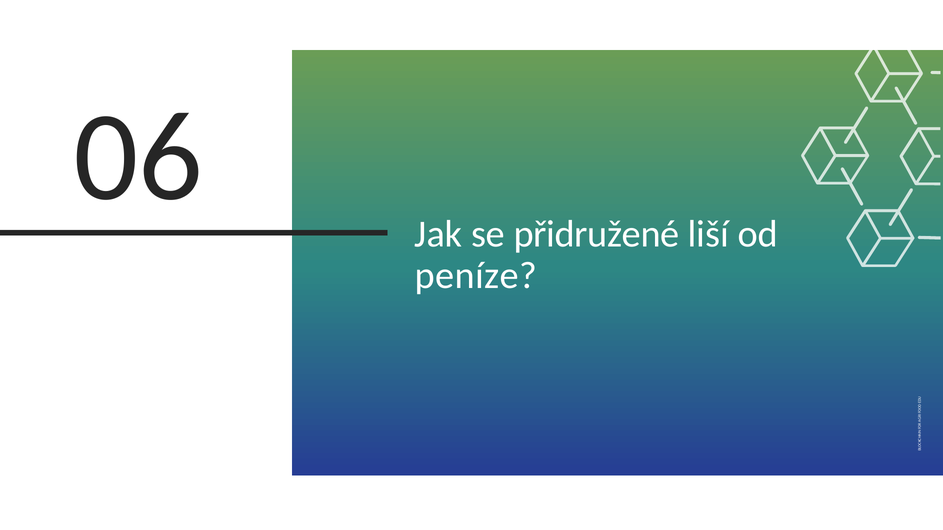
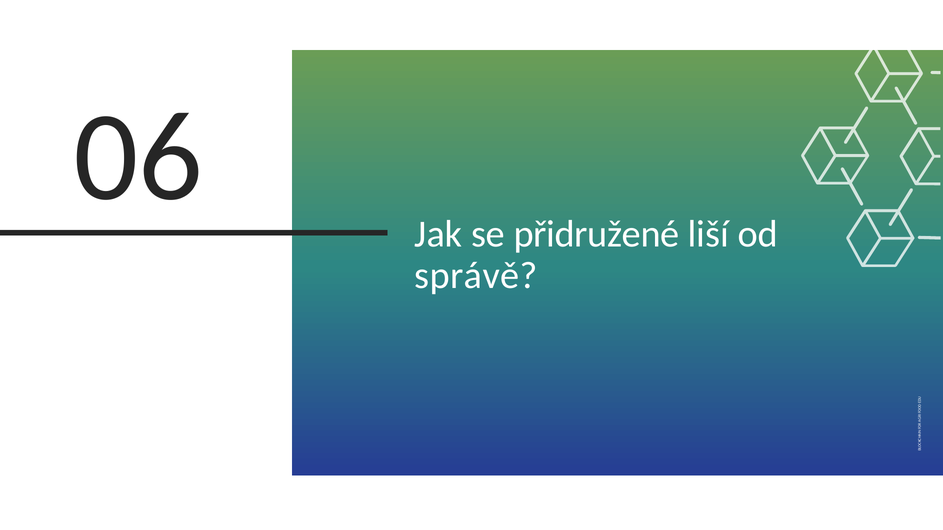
peníze: peníze -> správě
